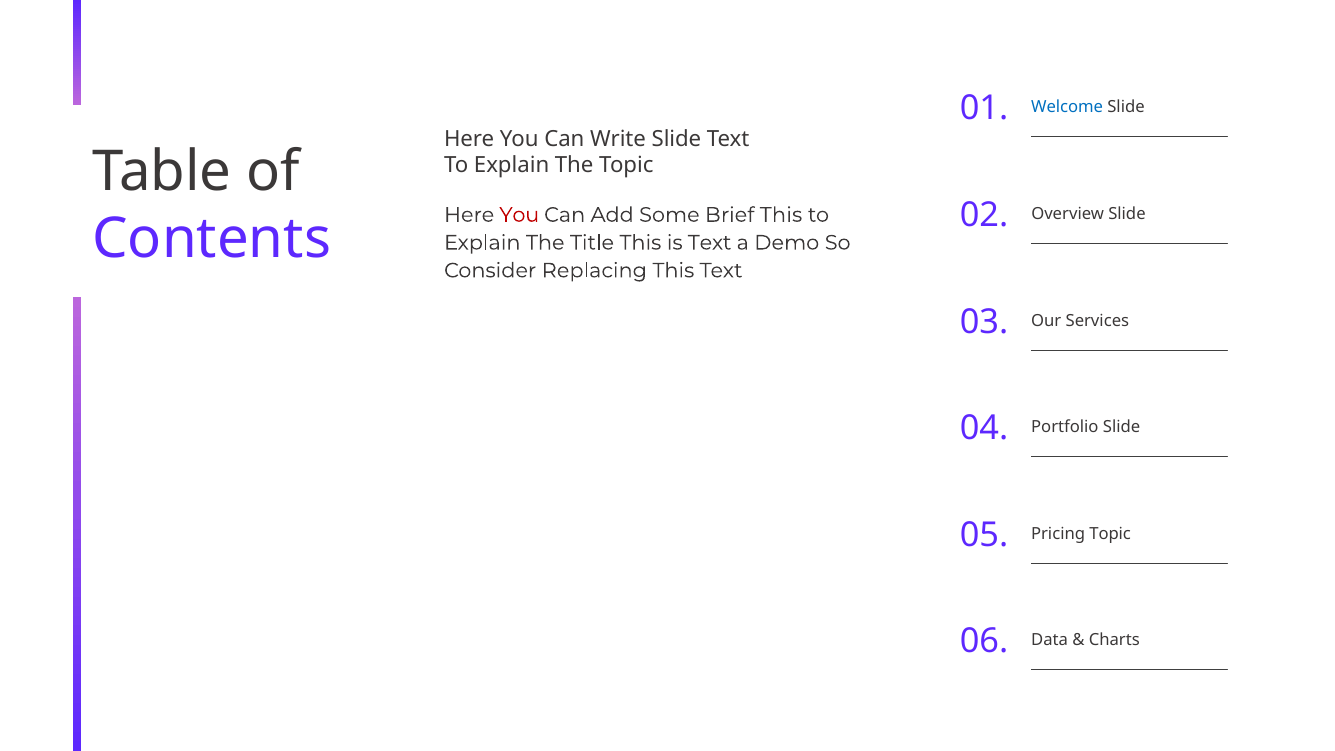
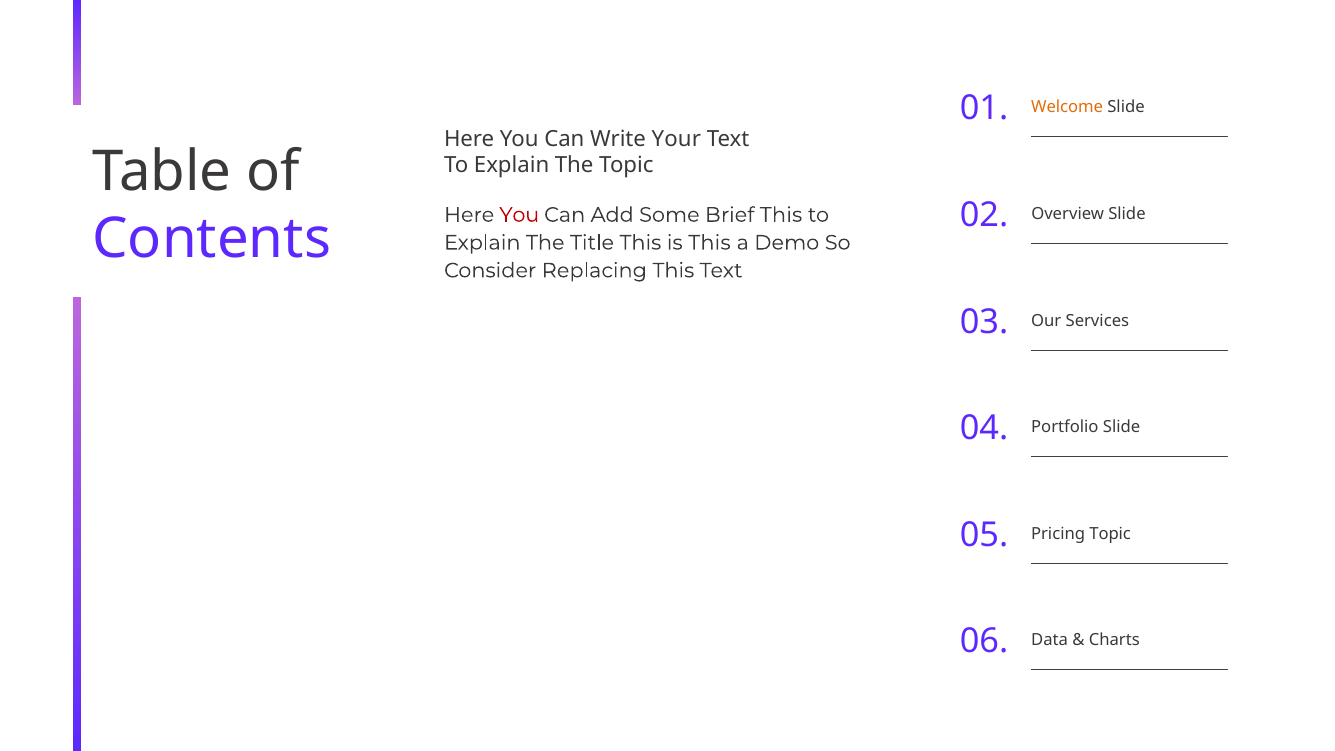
Welcome colour: blue -> orange
Write Slide: Slide -> Your
is Text: Text -> This
